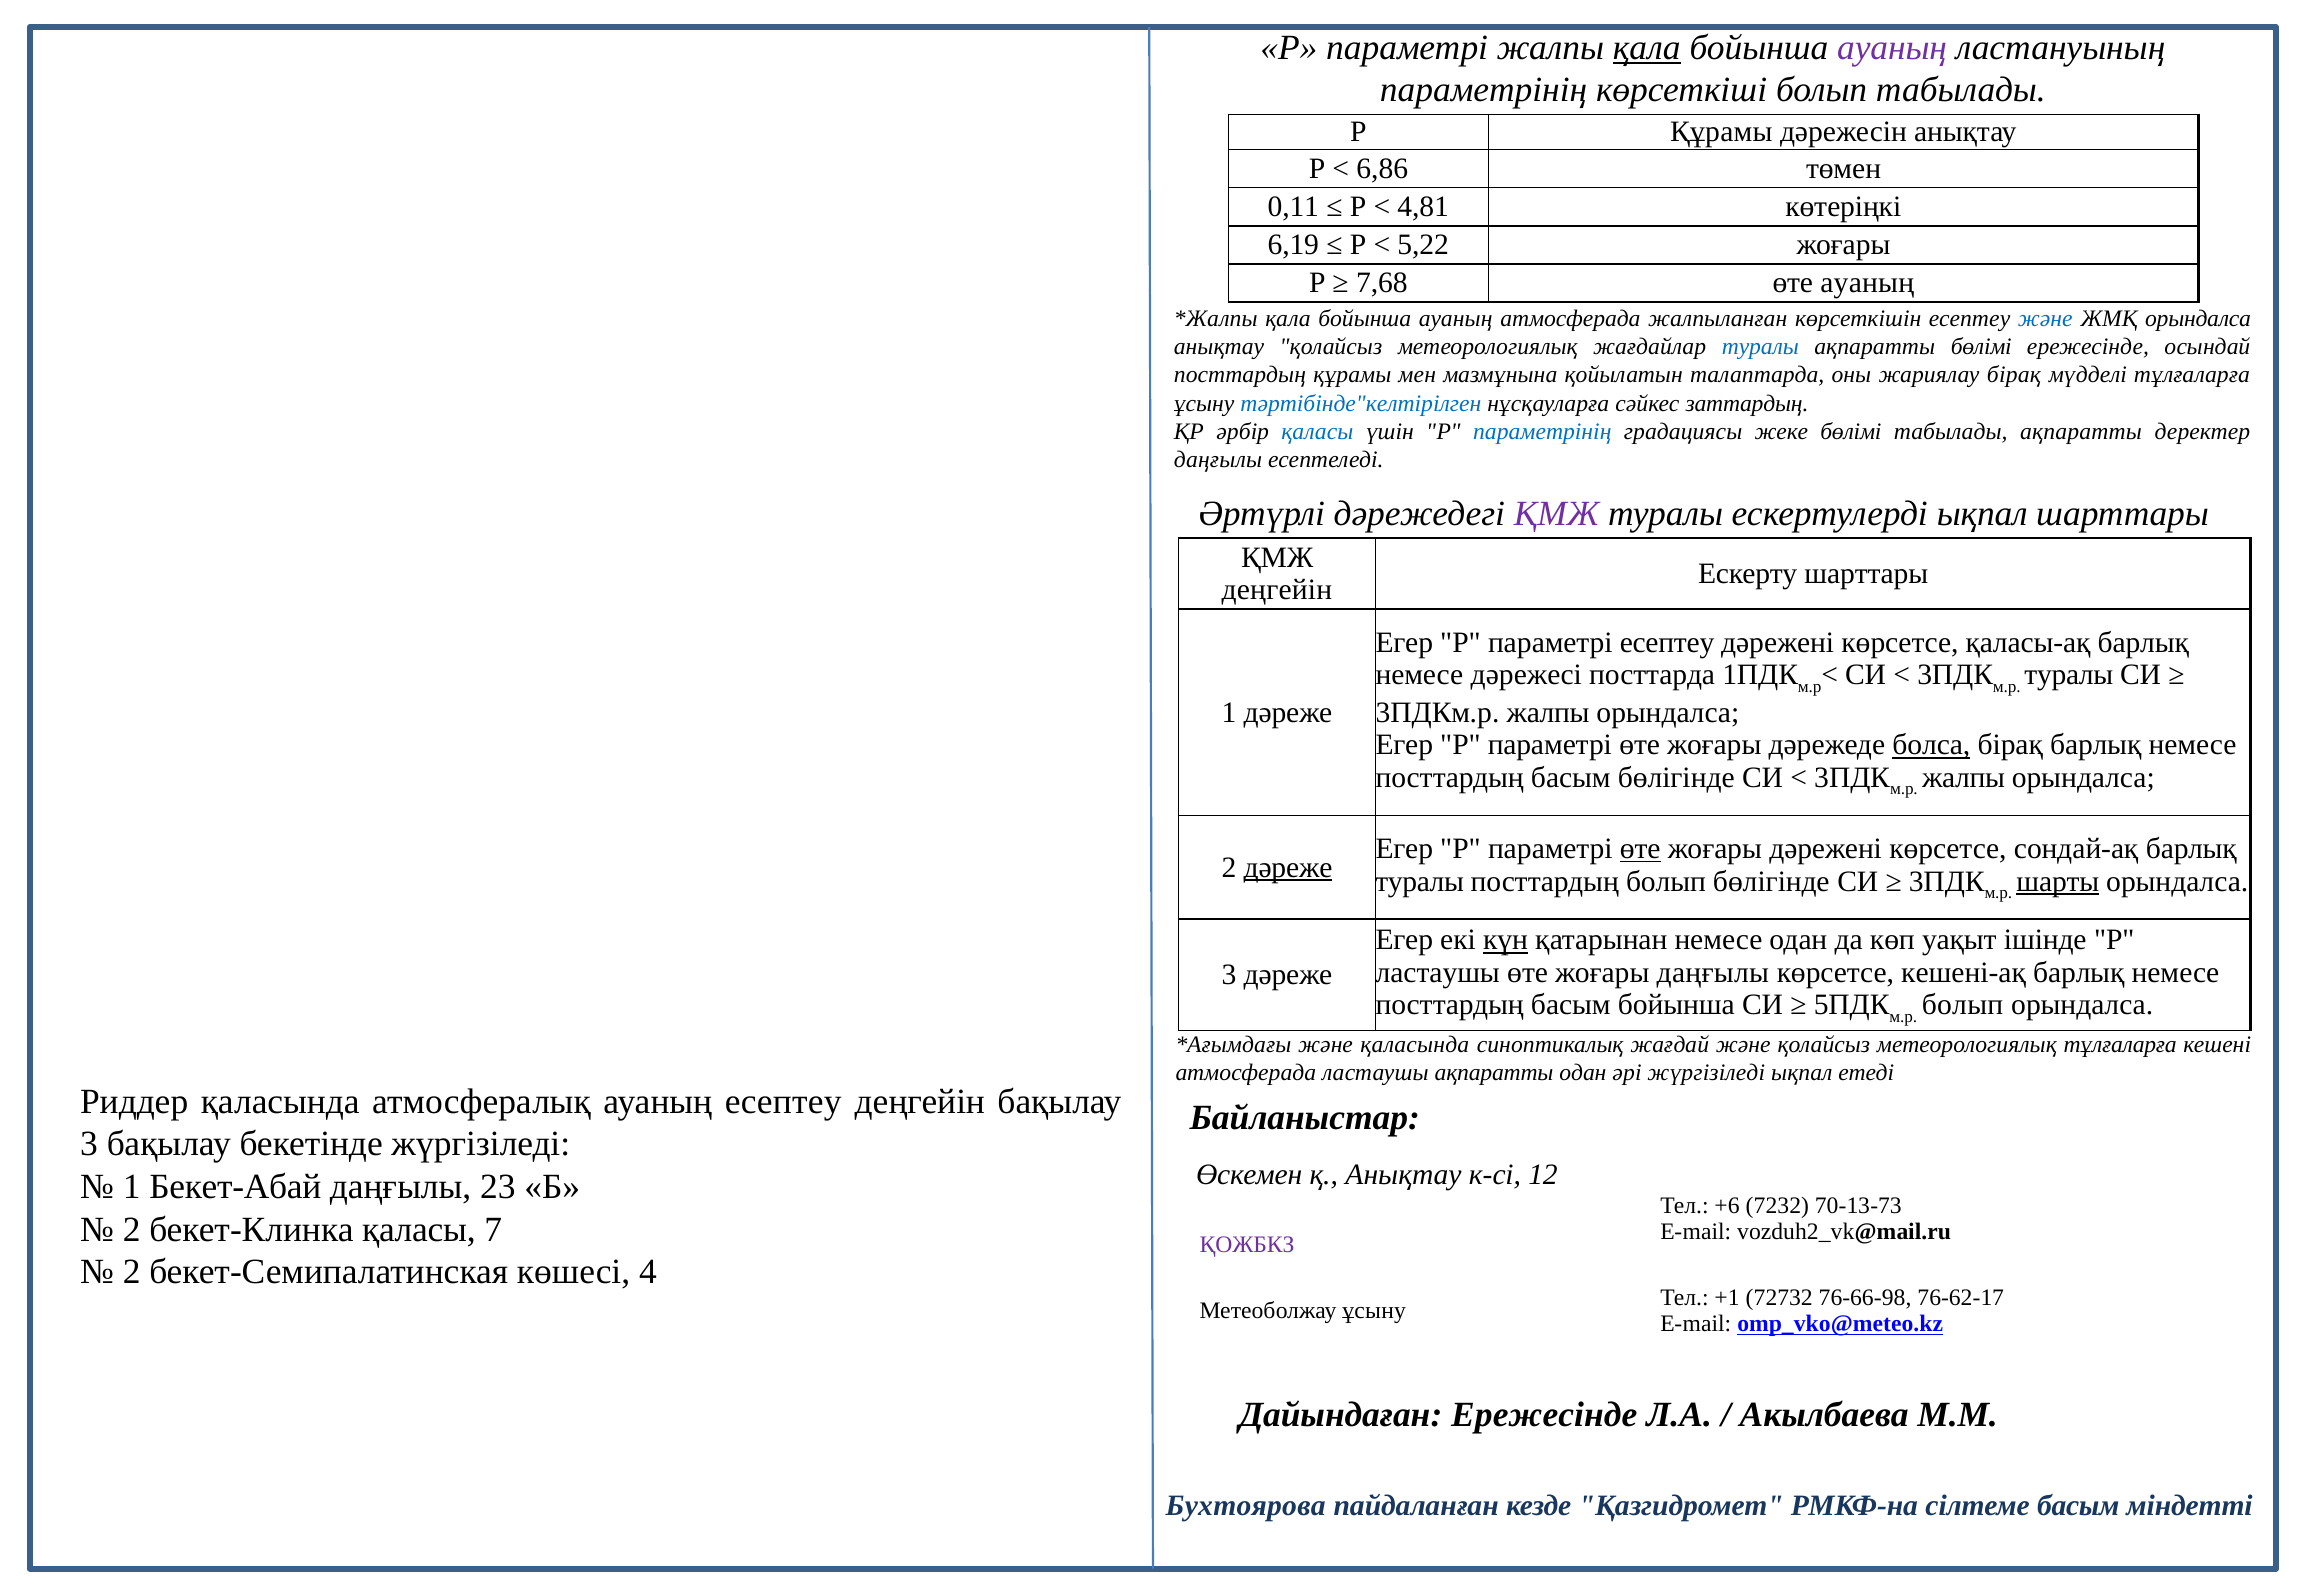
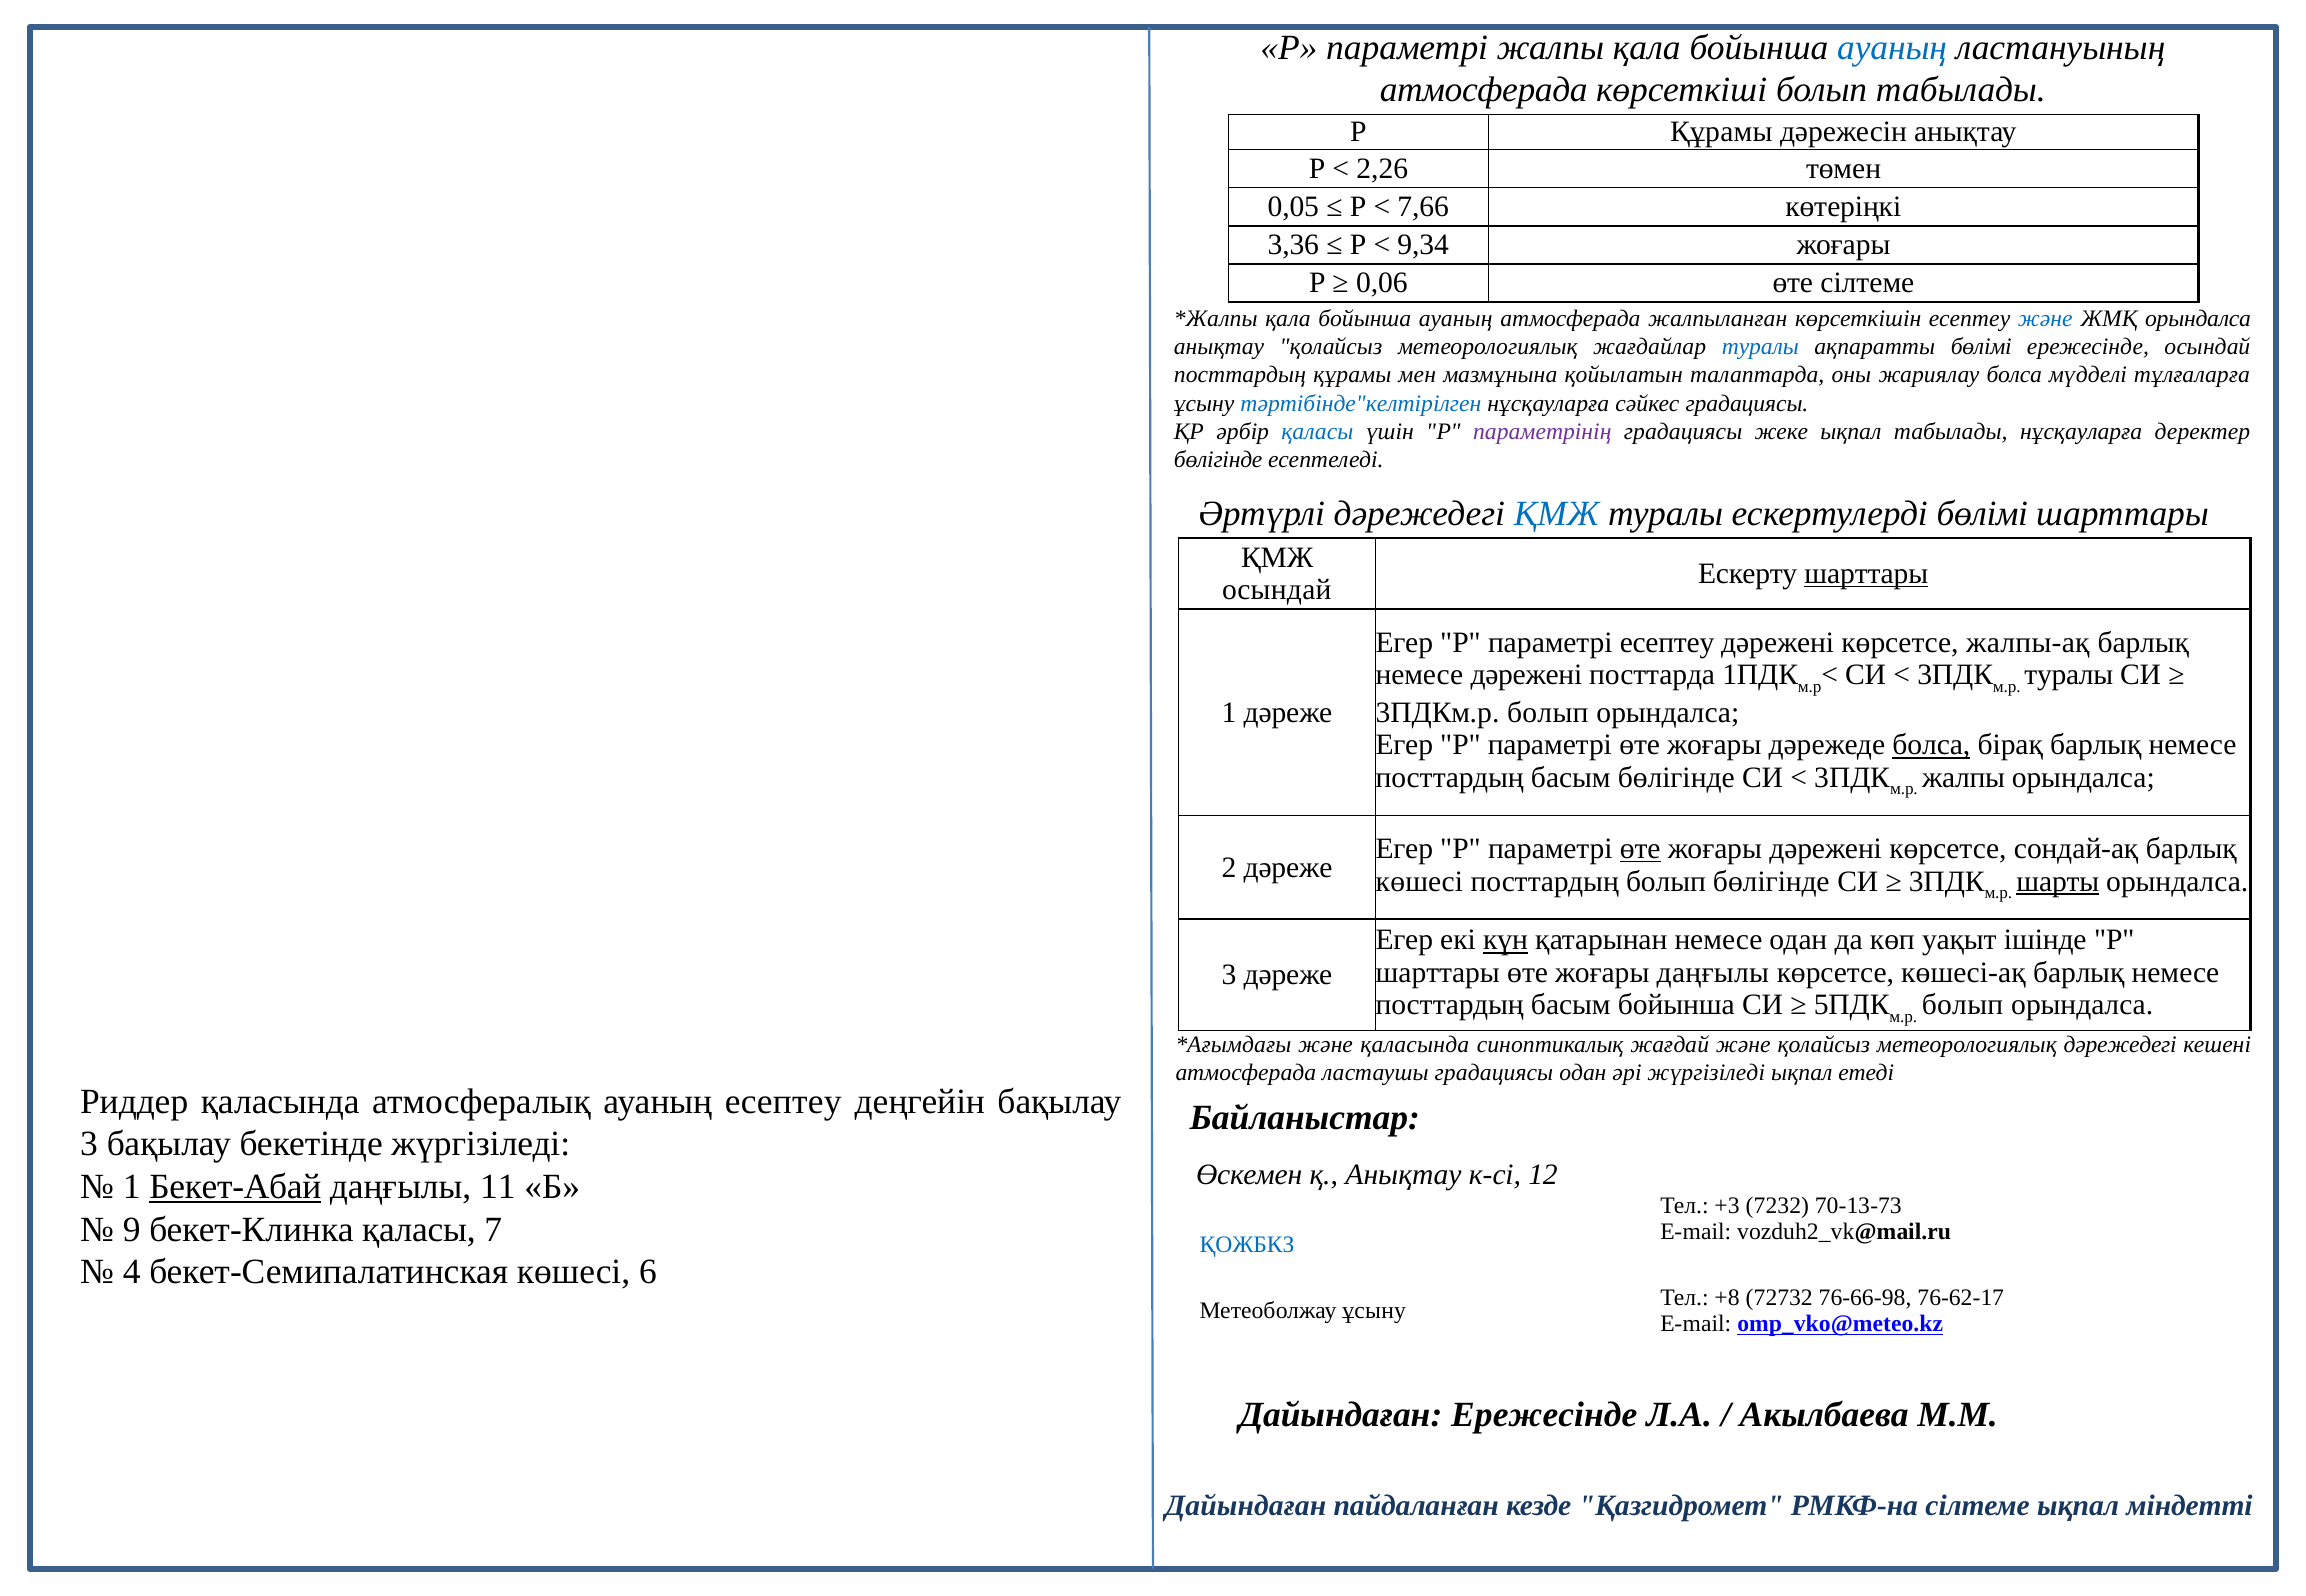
қала at (1647, 47) underline: present -> none
ауаның at (1892, 47) colour: purple -> blue
параметрінің at (1484, 90): параметрінің -> атмосферада
6,86: 6,86 -> 2,26
0,11: 0,11 -> 0,05
4,81: 4,81 -> 7,66
6,19: 6,19 -> 3,36
5,22: 5,22 -> 9,34
7,68: 7,68 -> 0,06
өте ауаның: ауаның -> сілтеме
жариялау бірақ: бірақ -> болса
сәйкес заттардың: заттардың -> градациясы
параметрінің at (1542, 432) colour: blue -> purple
жеке бөлімі: бөлімі -> ықпал
табылады ақпаратты: ақпаратты -> нұсқауларға
даңғылы at (1218, 460): даңғылы -> бөлігінде
ҚМЖ at (1557, 514) colour: purple -> blue
ескертулерді ықпал: ықпал -> бөлімі
шарттары at (1866, 574) underline: none -> present
деңгейін at (1277, 590): деңгейін -> осындай
қаласы-ақ: қаласы-ақ -> жалпы-ақ
немесе дәрежесі: дәрежесі -> дәрежені
3ПДКм.р жалпы: жалпы -> болып
дәреже at (1288, 868) underline: present -> none
туралы at (1420, 882): туралы -> көшесі
ластаушы at (1438, 973): ластаушы -> шарттары
кешені-ақ: кешені-ақ -> көшесі-ақ
метеорологиялық тұлғаларға: тұлғаларға -> дәрежедегі
ластаушы ақпаратты: ақпаратты -> градациясы
Бекет-Абай underline: none -> present
23: 23 -> 11
+6: +6 -> +3
2 at (132, 1230): 2 -> 9
ҚОЖБКЗ colour: purple -> blue
2 at (132, 1272): 2 -> 4
4: 4 -> 6
+1: +1 -> +8
Бухтоярова at (1246, 1507): Бухтоярова -> Дайындаған
сілтеме басым: басым -> ықпал
